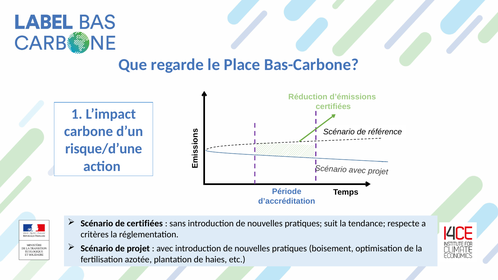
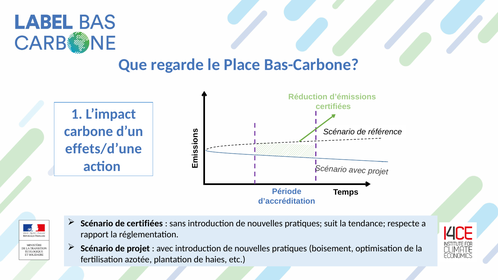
risque/d’une: risque/d’une -> effets/d’une
critères: critères -> rapport
